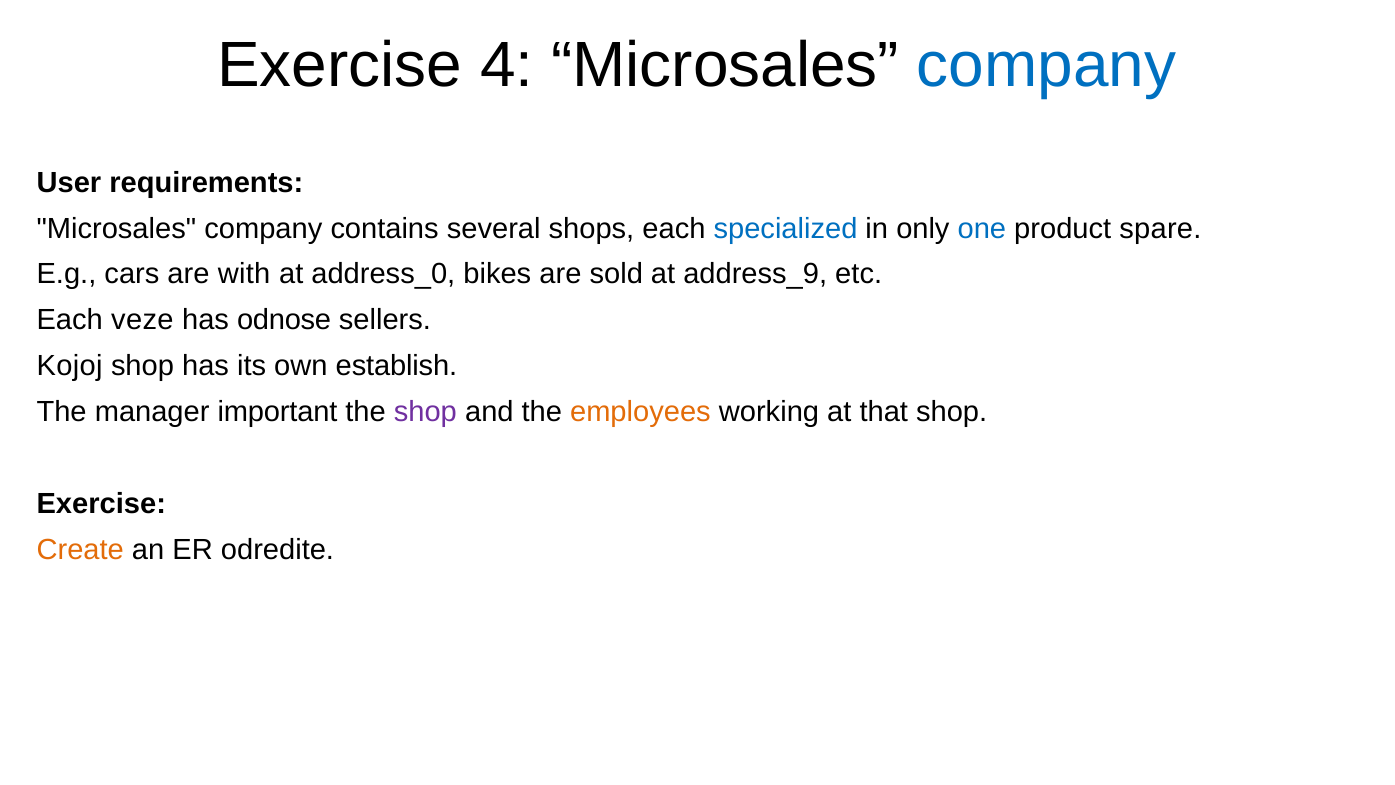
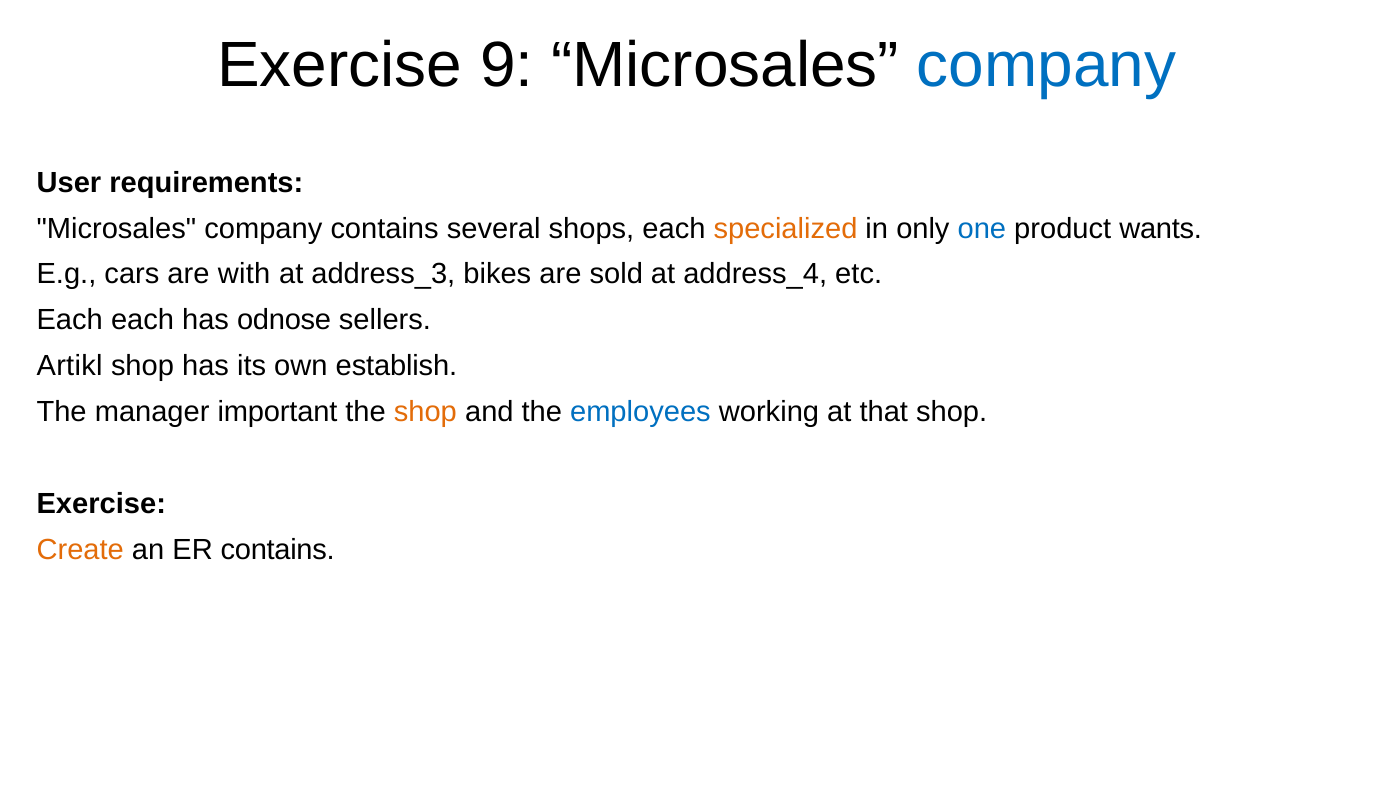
4: 4 -> 9
specialized colour: blue -> orange
spare: spare -> wants
address_0: address_0 -> address_3
address_9: address_9 -> address_4
Each veze: veze -> each
Kojoj: Kojoj -> Artikl
shop at (425, 412) colour: purple -> orange
employees colour: orange -> blue
ER odredite: odredite -> contains
